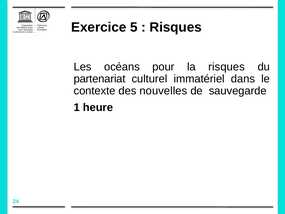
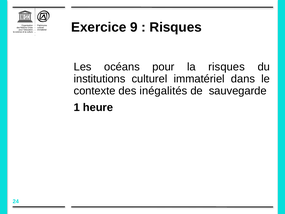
5: 5 -> 9
partenariat: partenariat -> institutions
nouvelles: nouvelles -> inégalités
